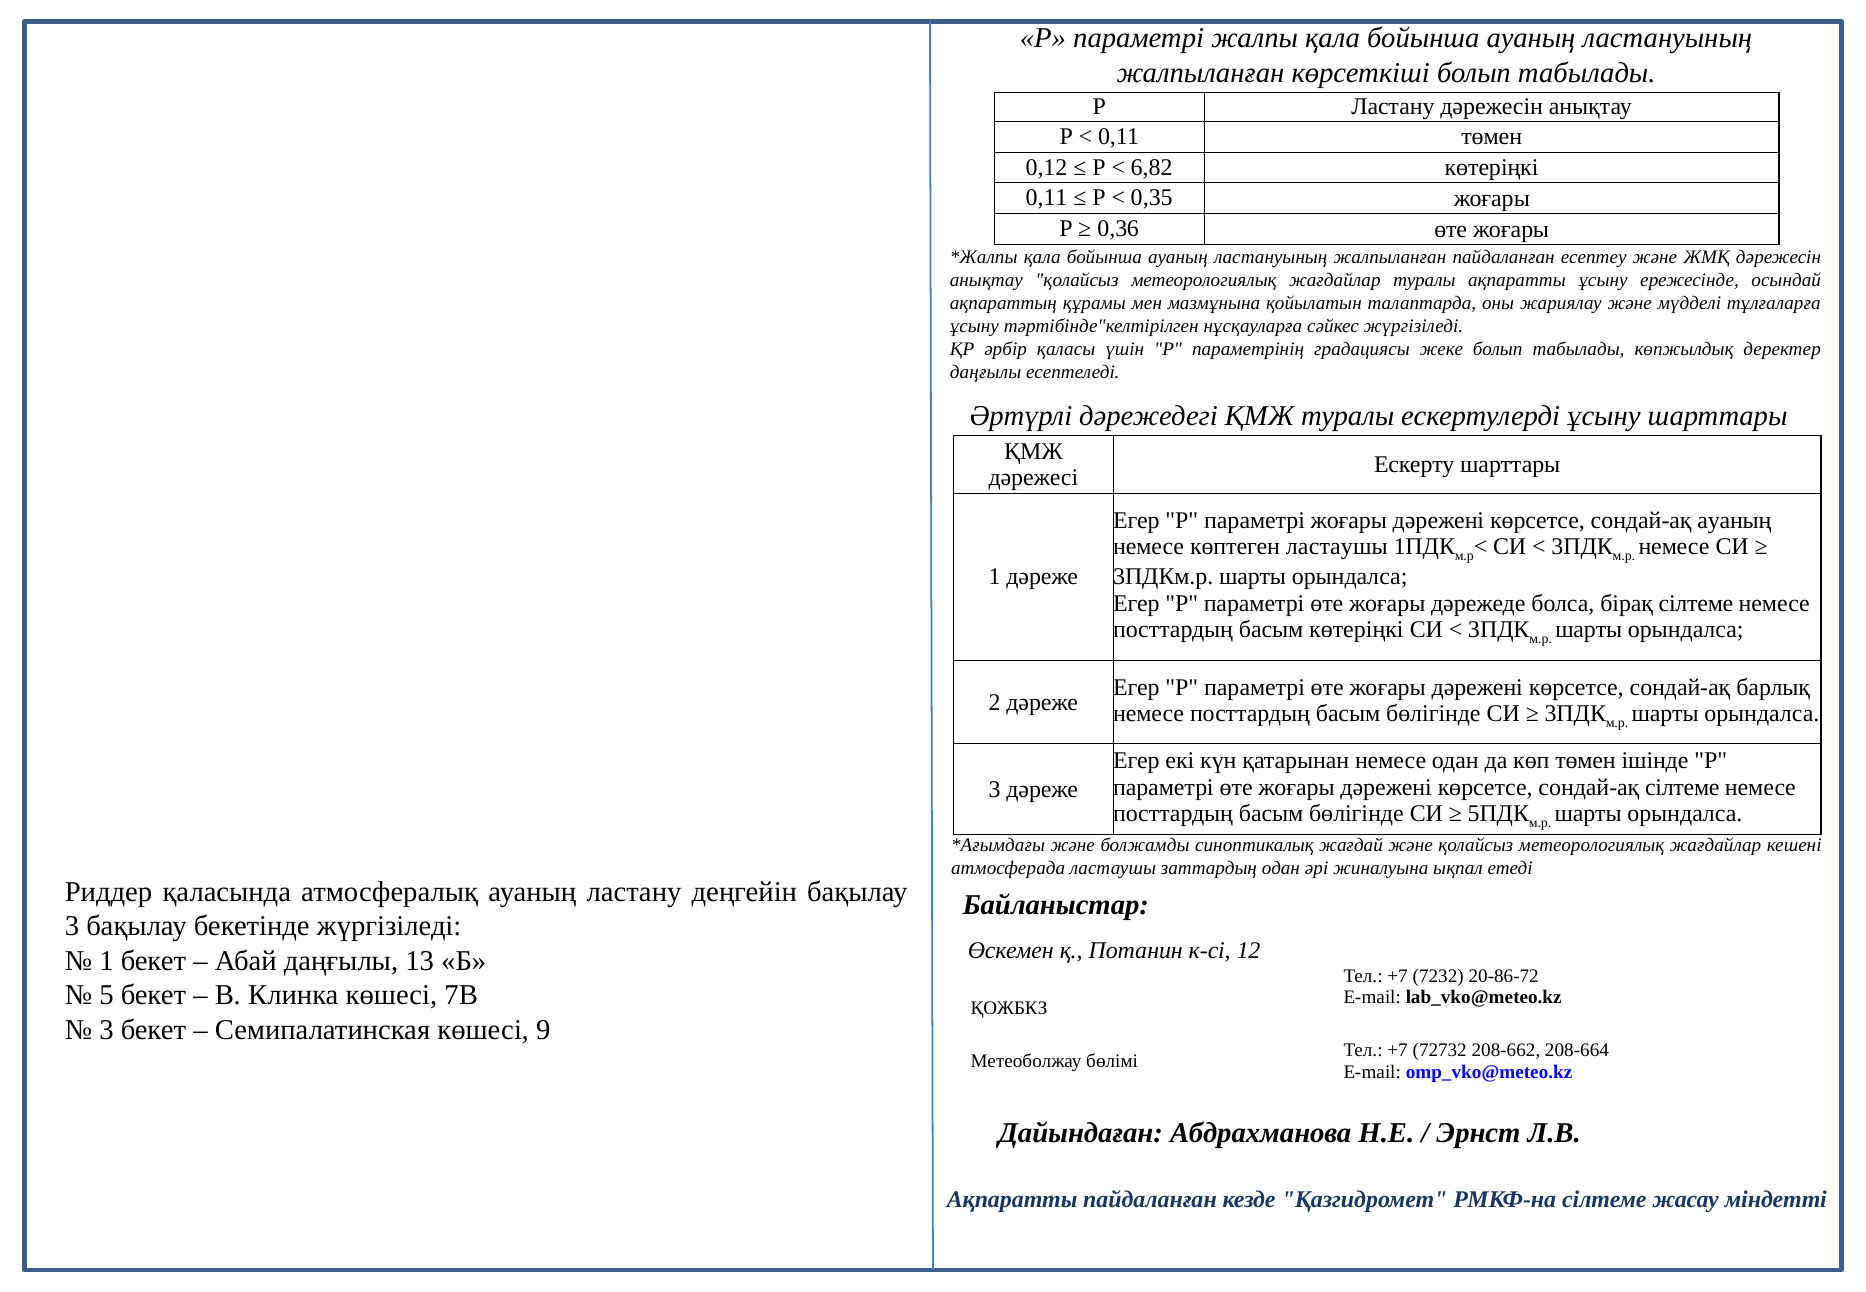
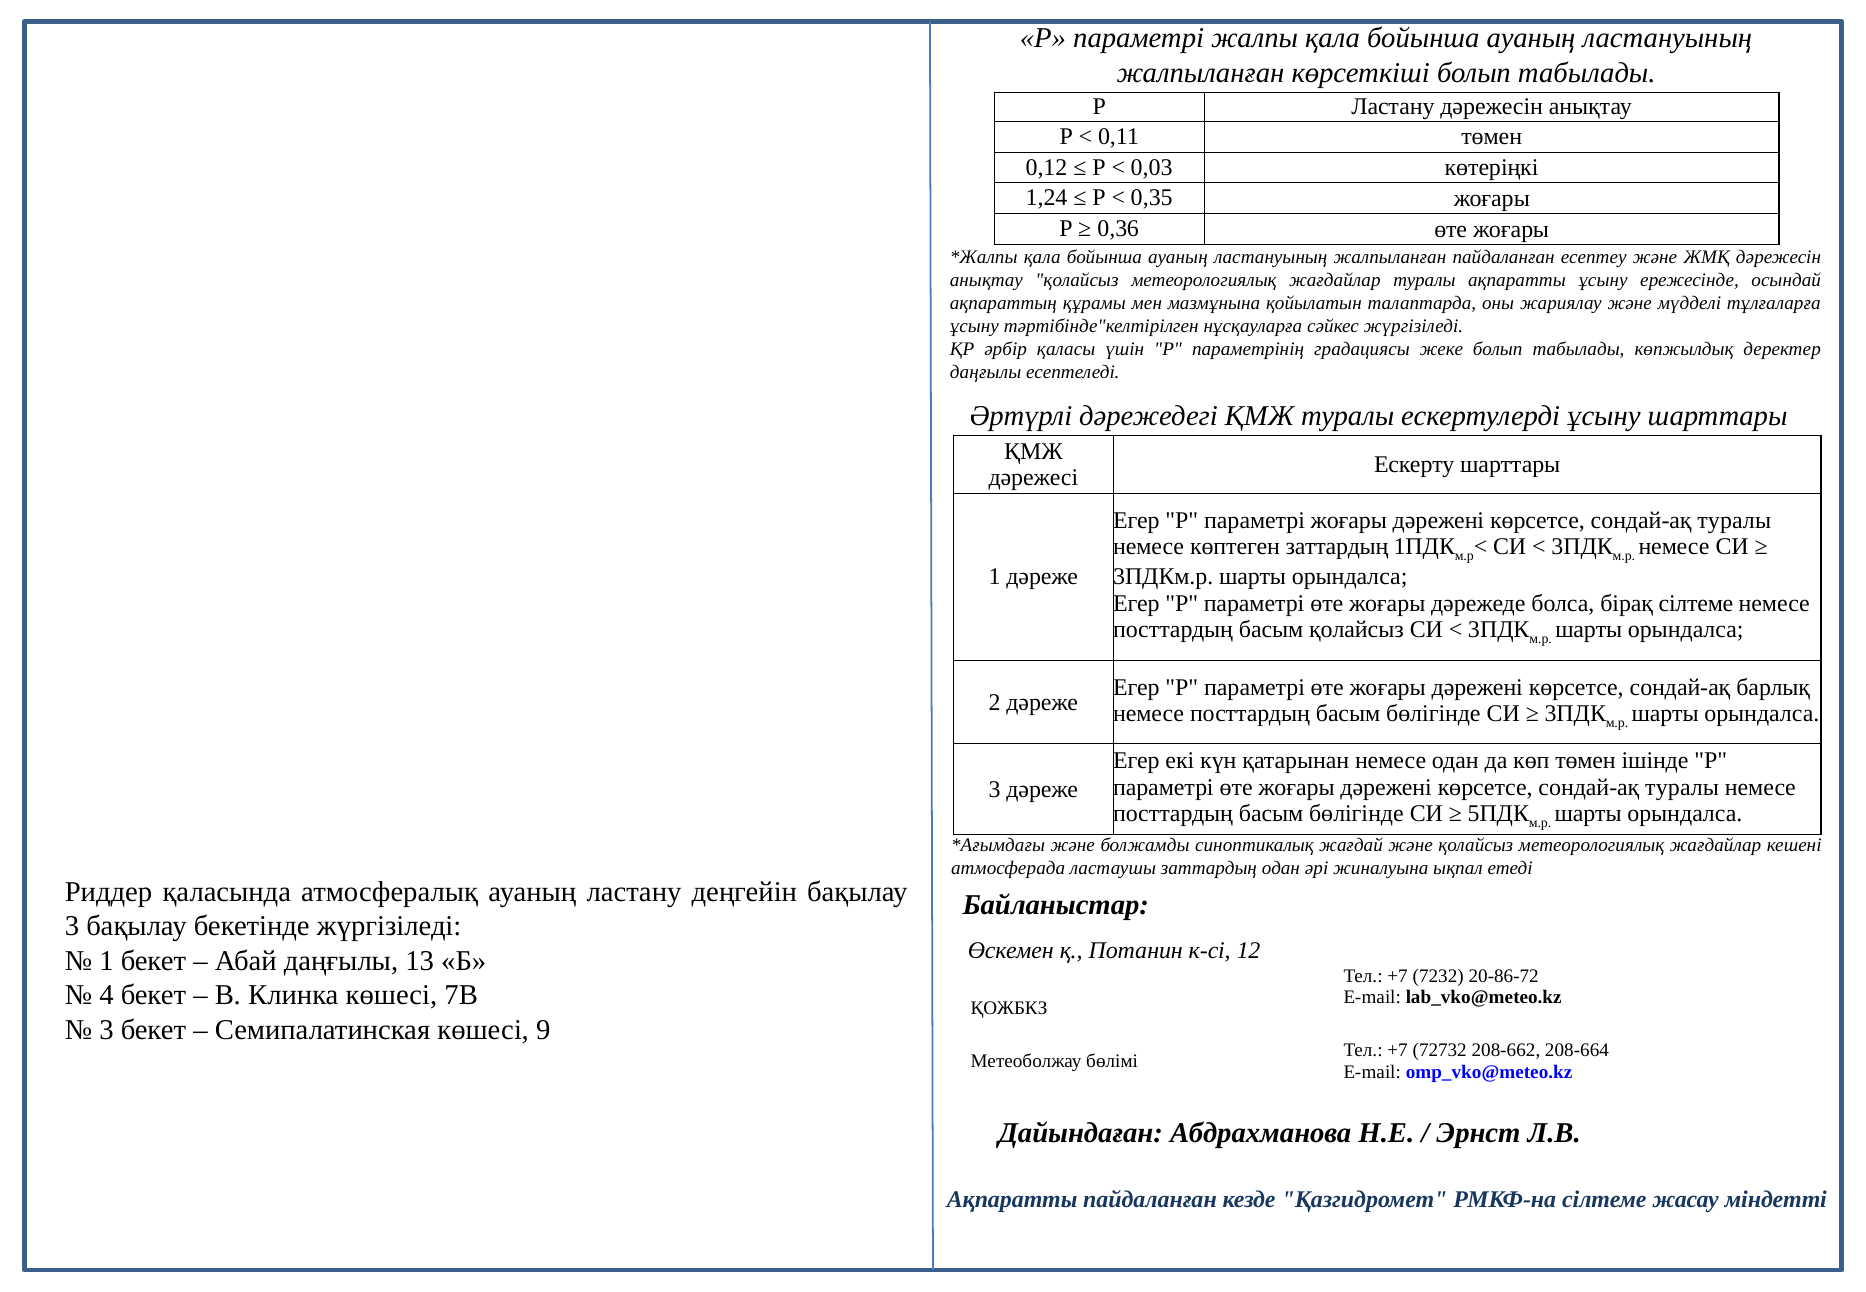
6,82: 6,82 -> 0,03
0,11 at (1047, 198): 0,11 -> 1,24
ауаның at (1734, 520): ауаның -> туралы
көптеген ластаушы: ластаушы -> заттардың
басым көтеріңкі: көтеріңкі -> қолайсыз
сілтеме at (1682, 787): сілтеме -> туралы
5: 5 -> 4
